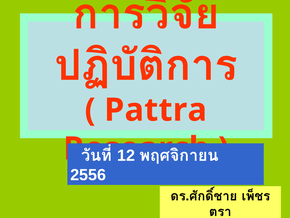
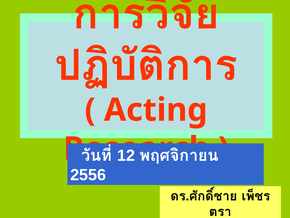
Pattra: Pattra -> Acting
